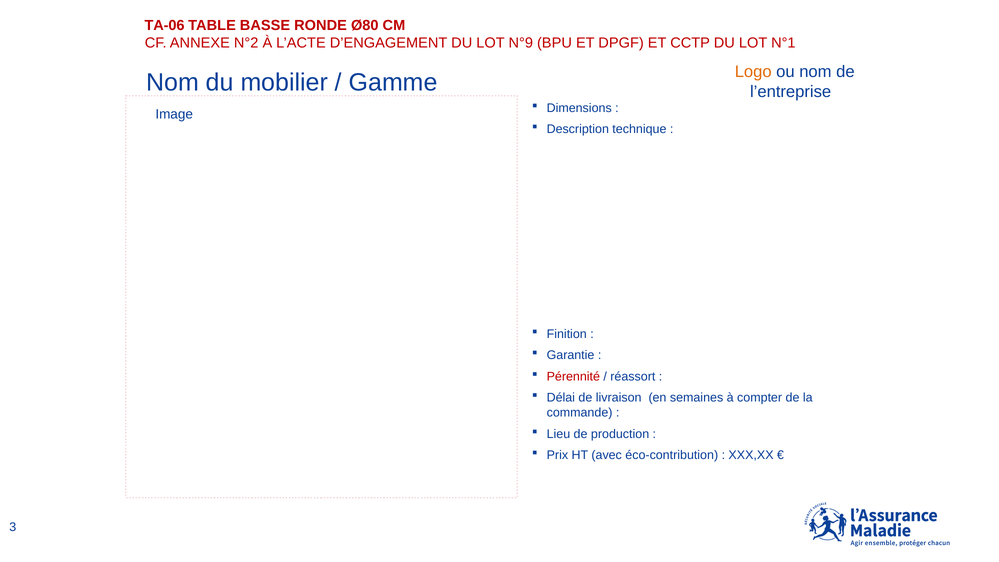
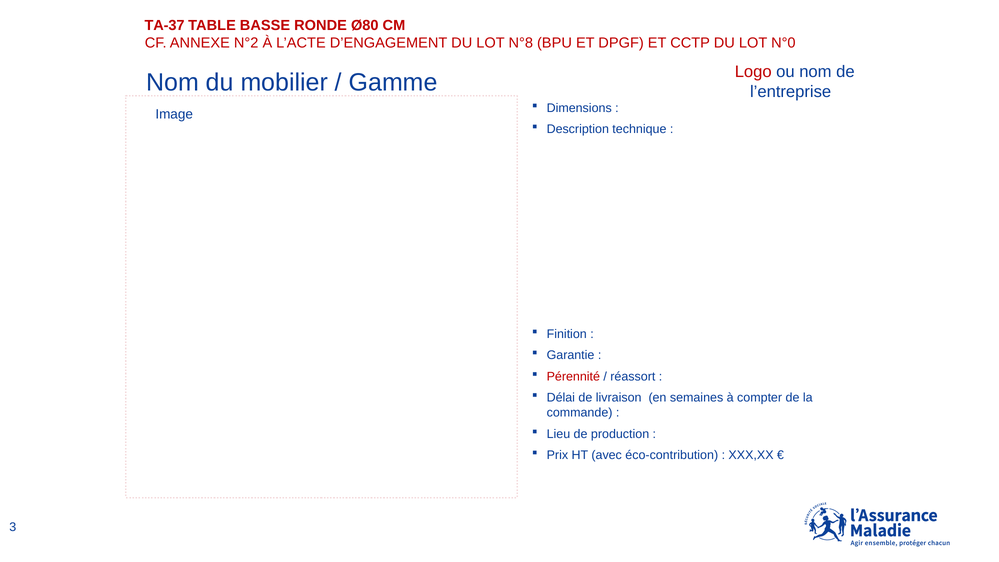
TA-06: TA-06 -> TA-37
N°9: N°9 -> N°8
N°1: N°1 -> N°0
Logo colour: orange -> red
